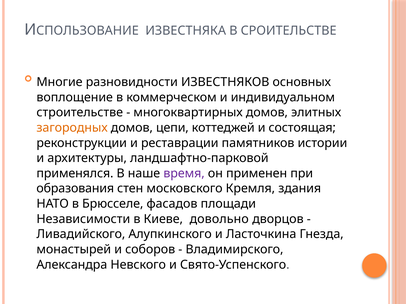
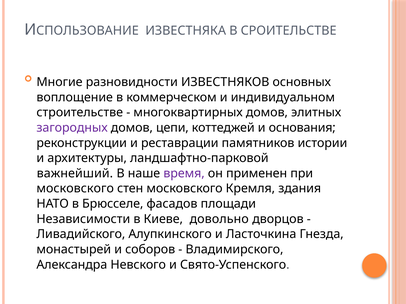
загородных colour: orange -> purple
состоящая: состоящая -> основания
применялся: применялся -> важнейший
образования at (75, 189): образования -> московского
